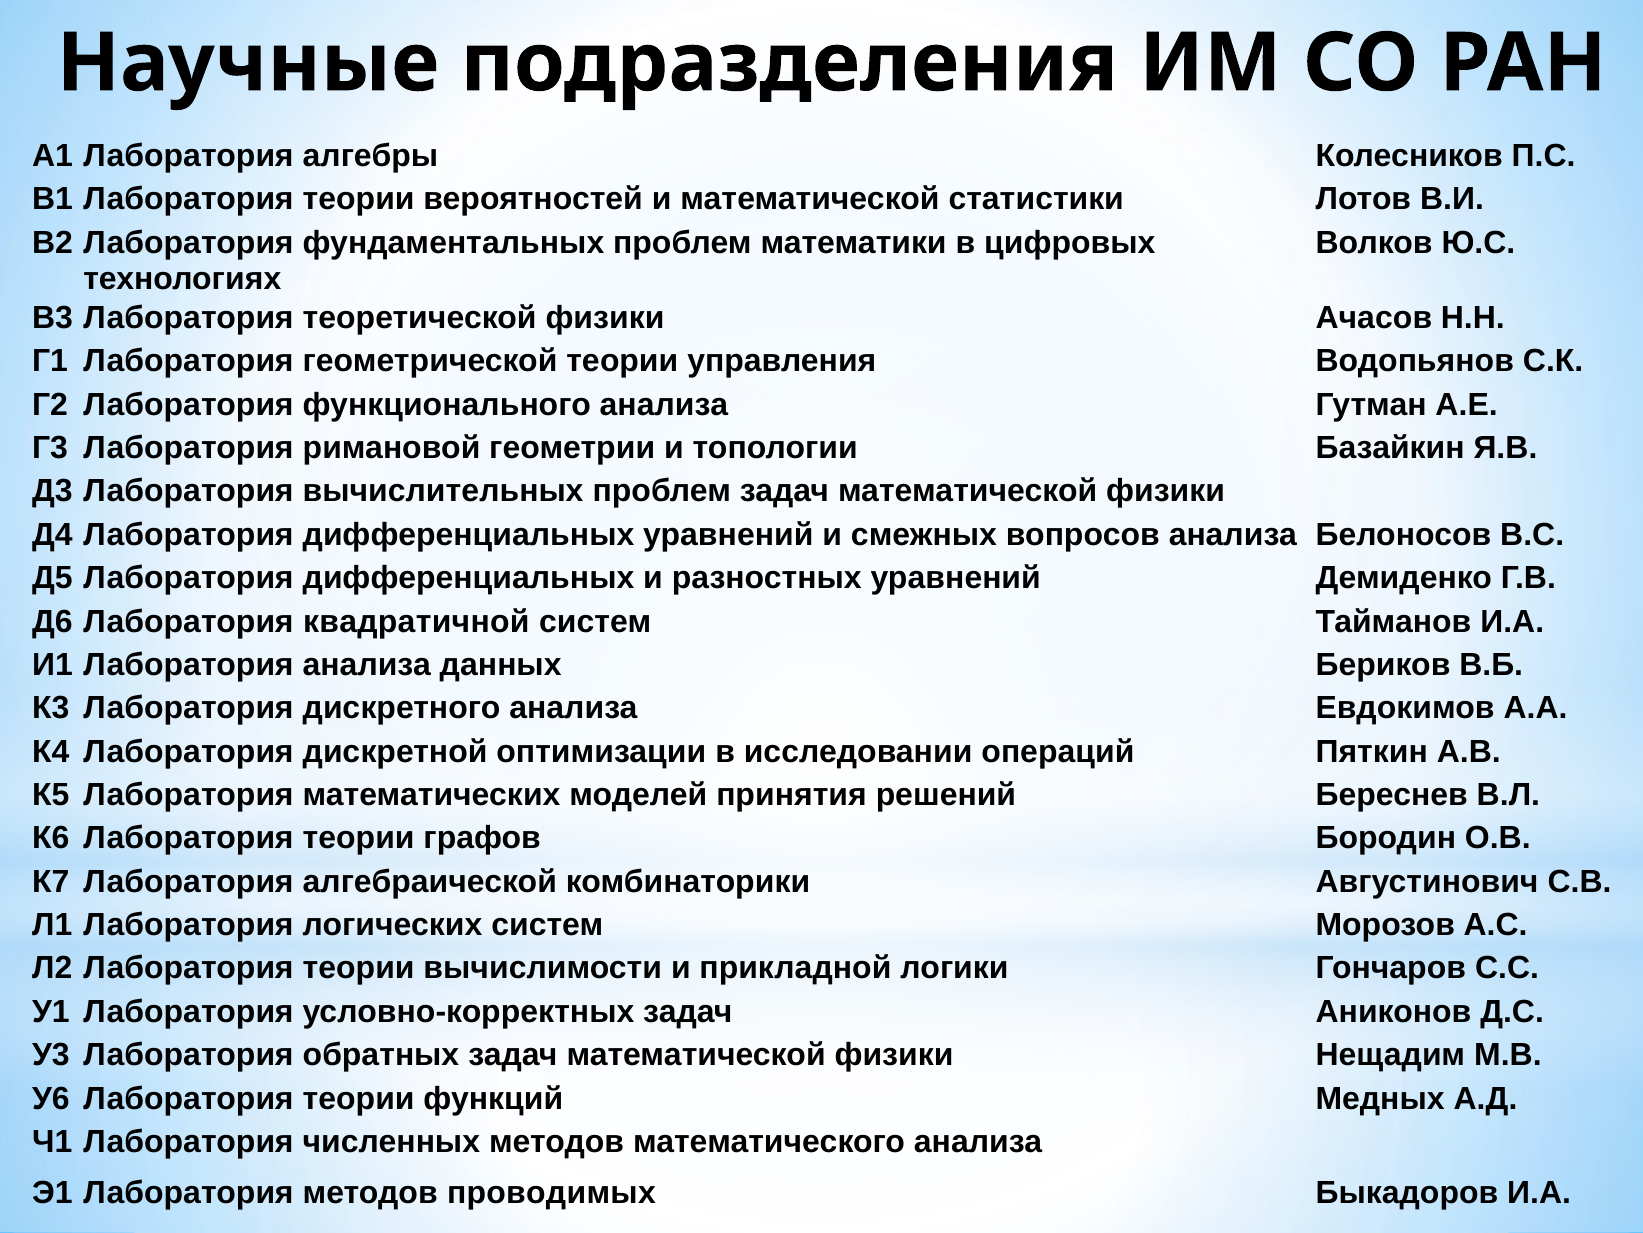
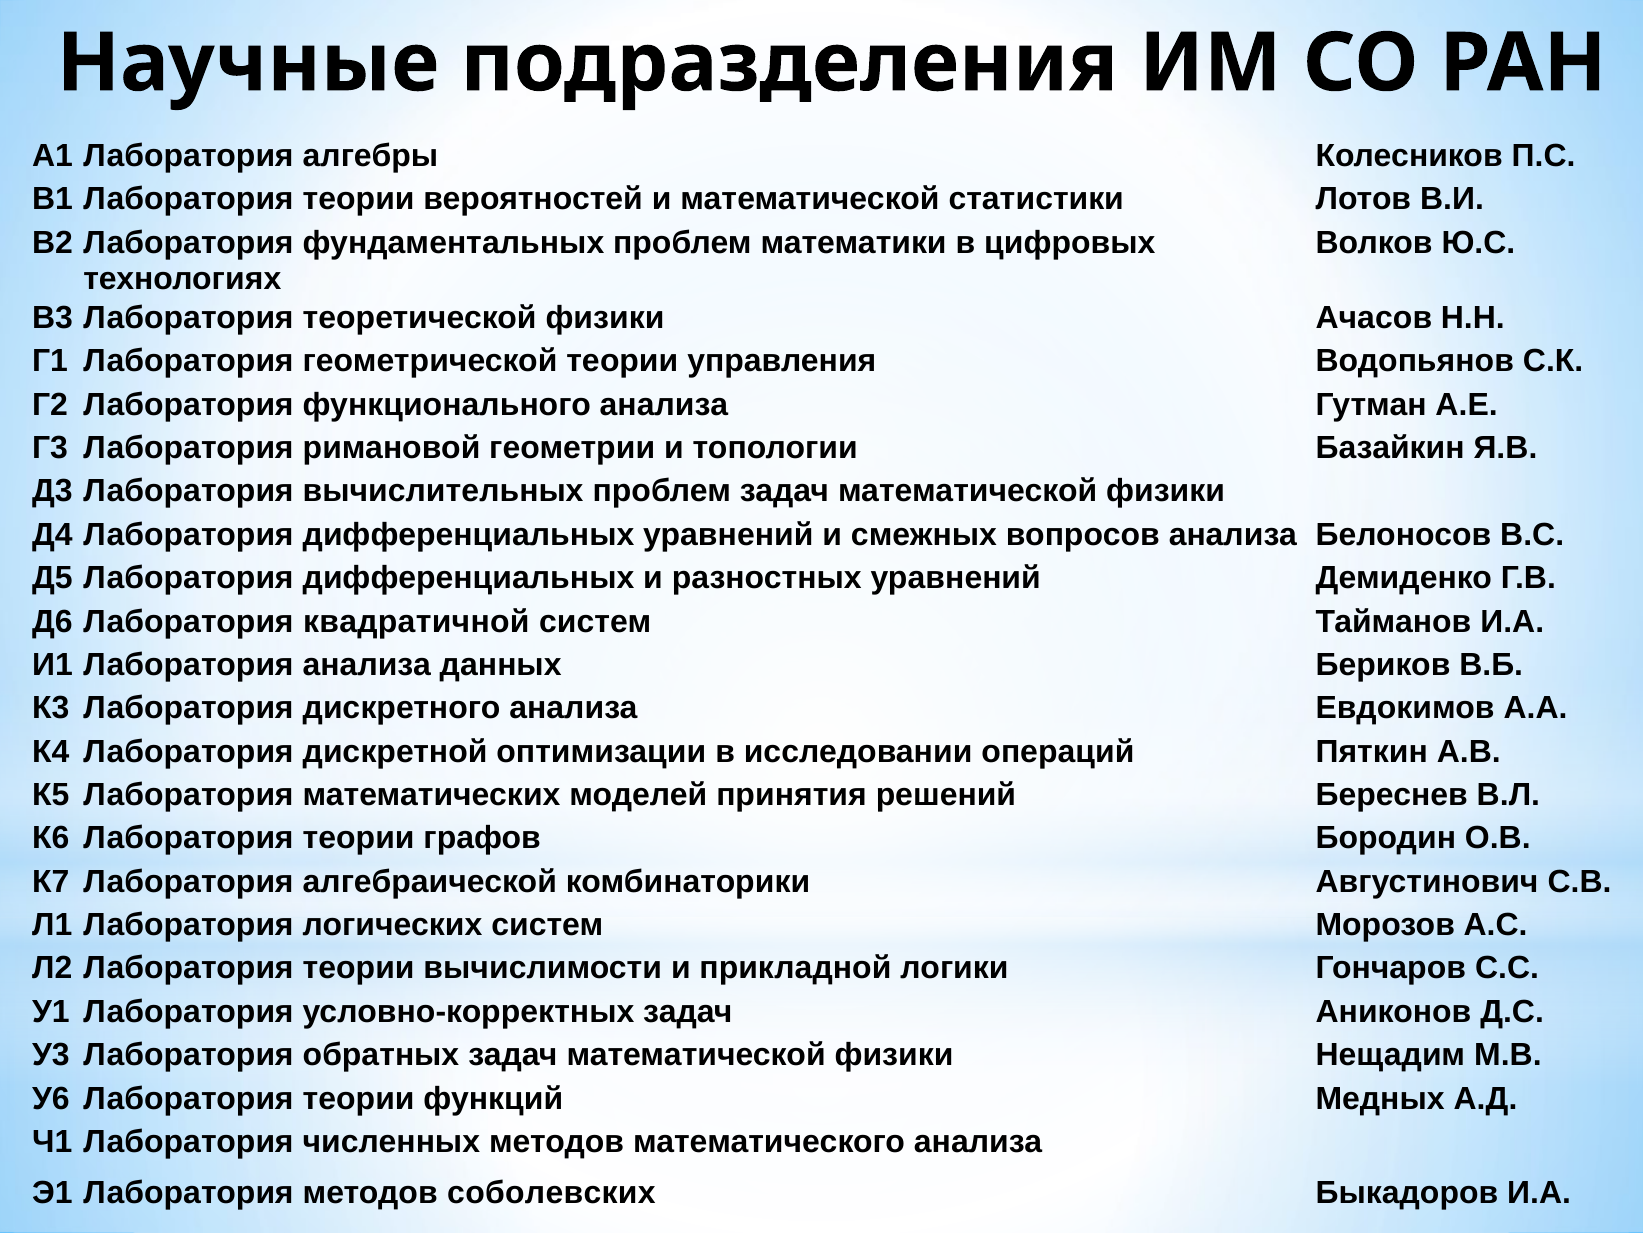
проводимых: проводимых -> соболевских
